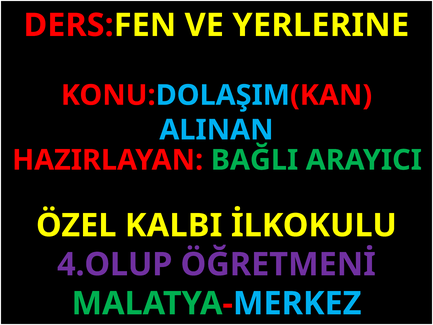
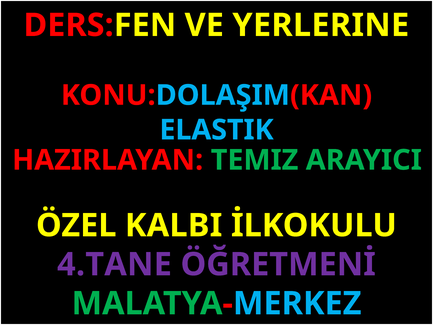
ALINAN: ALINAN -> ELASTIK
BAĞLI: BAĞLI -> TEMIZ
4.OLUP: 4.OLUP -> 4.TANE
